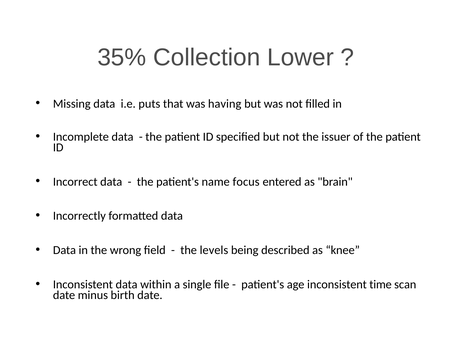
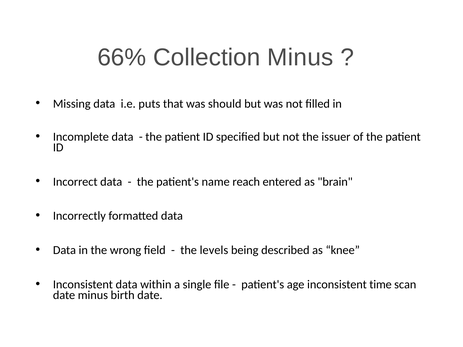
35%: 35% -> 66%
Collection Lower: Lower -> Minus
having: having -> should
focus: focus -> reach
